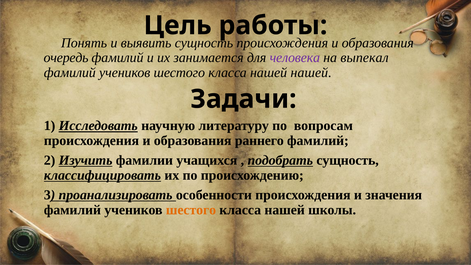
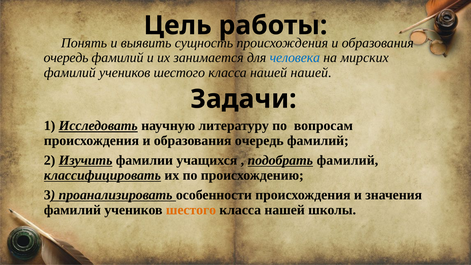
человека colour: purple -> blue
выпекал: выпекал -> мирских
раннего at (259, 141): раннего -> очередь
подобрать сущность: сущность -> фамилий
